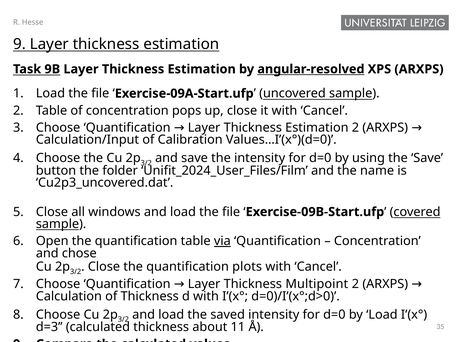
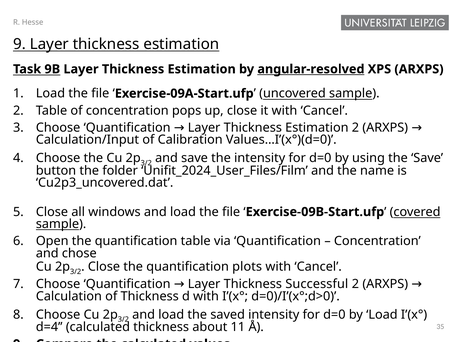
via underline: present -> none
Multipoint: Multipoint -> Successful
d=3: d=3 -> d=4
